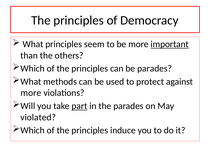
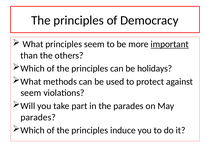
be parades: parades -> holidays
more at (31, 93): more -> seem
part underline: present -> none
violated at (38, 117): violated -> parades
